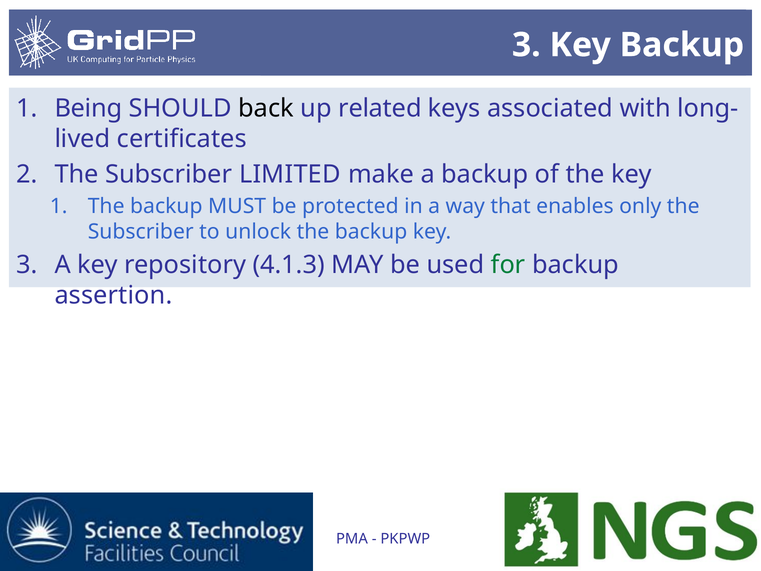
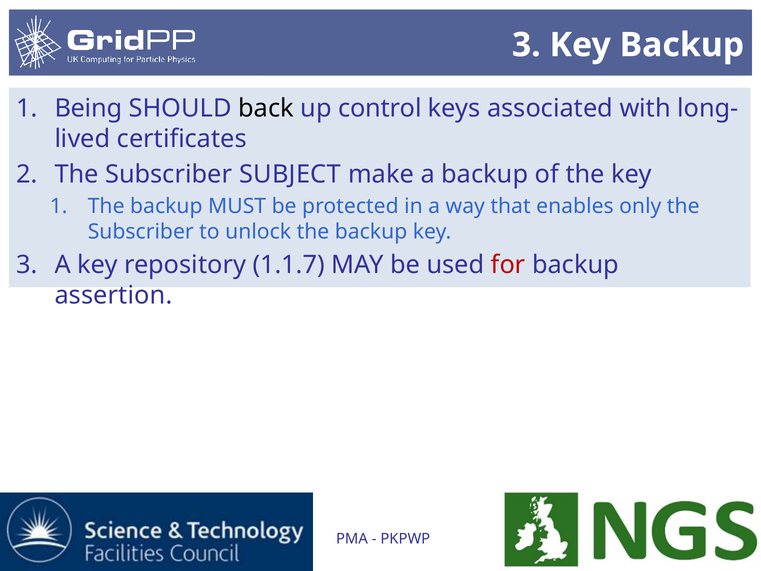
related: related -> control
LIMITED: LIMITED -> SUBJECT
4.1.3: 4.1.3 -> 1.1.7
for colour: green -> red
